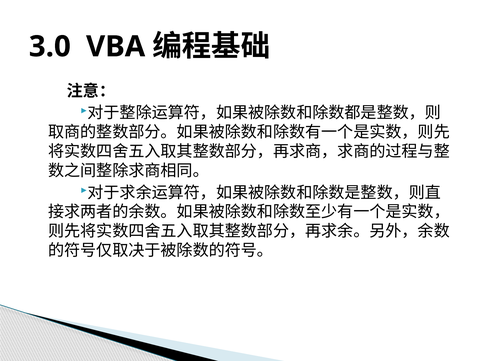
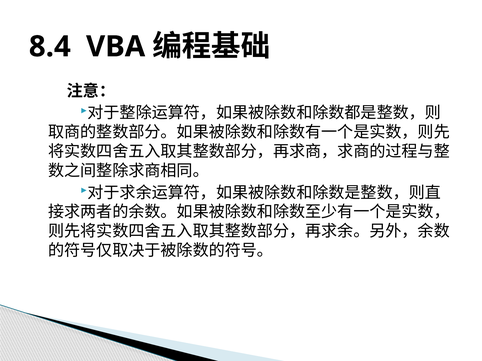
3.0: 3.0 -> 8.4
